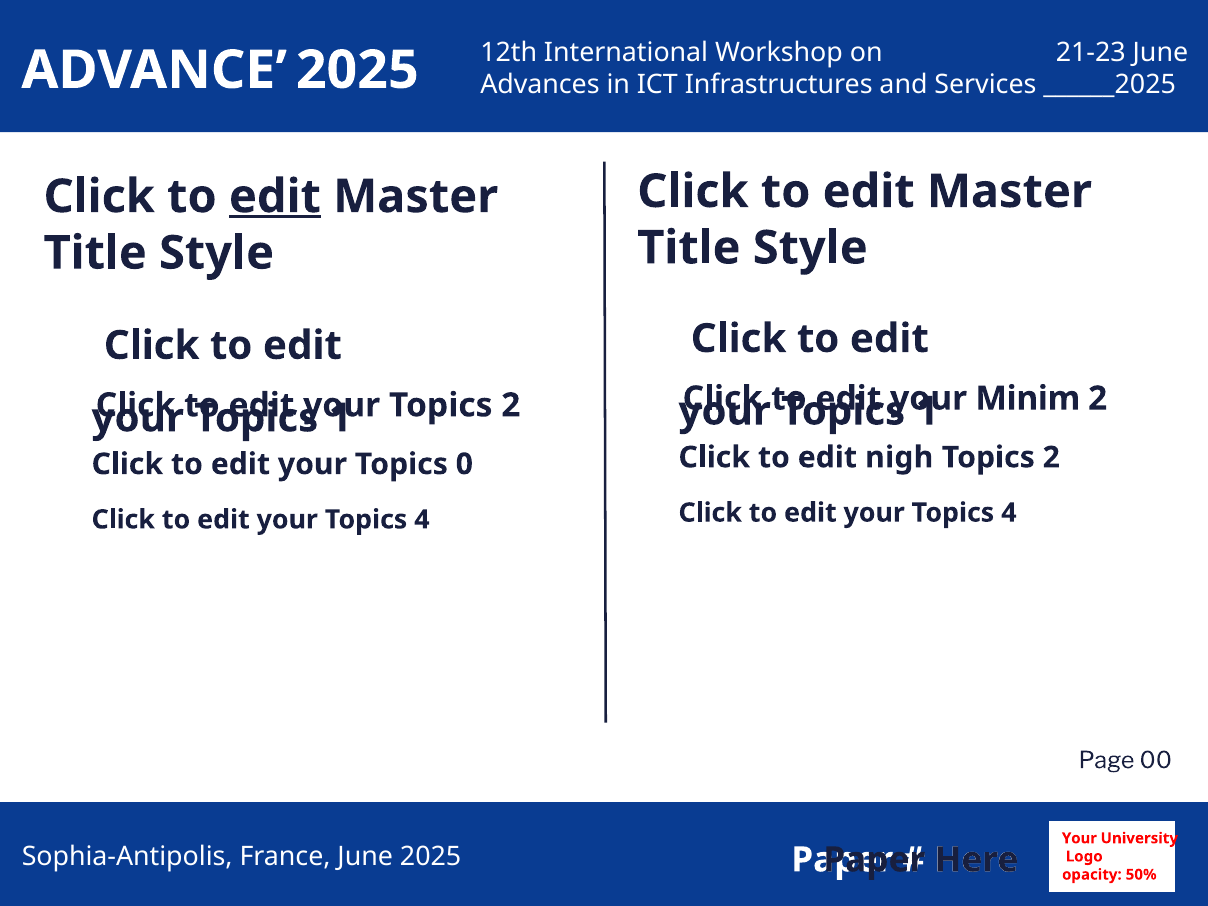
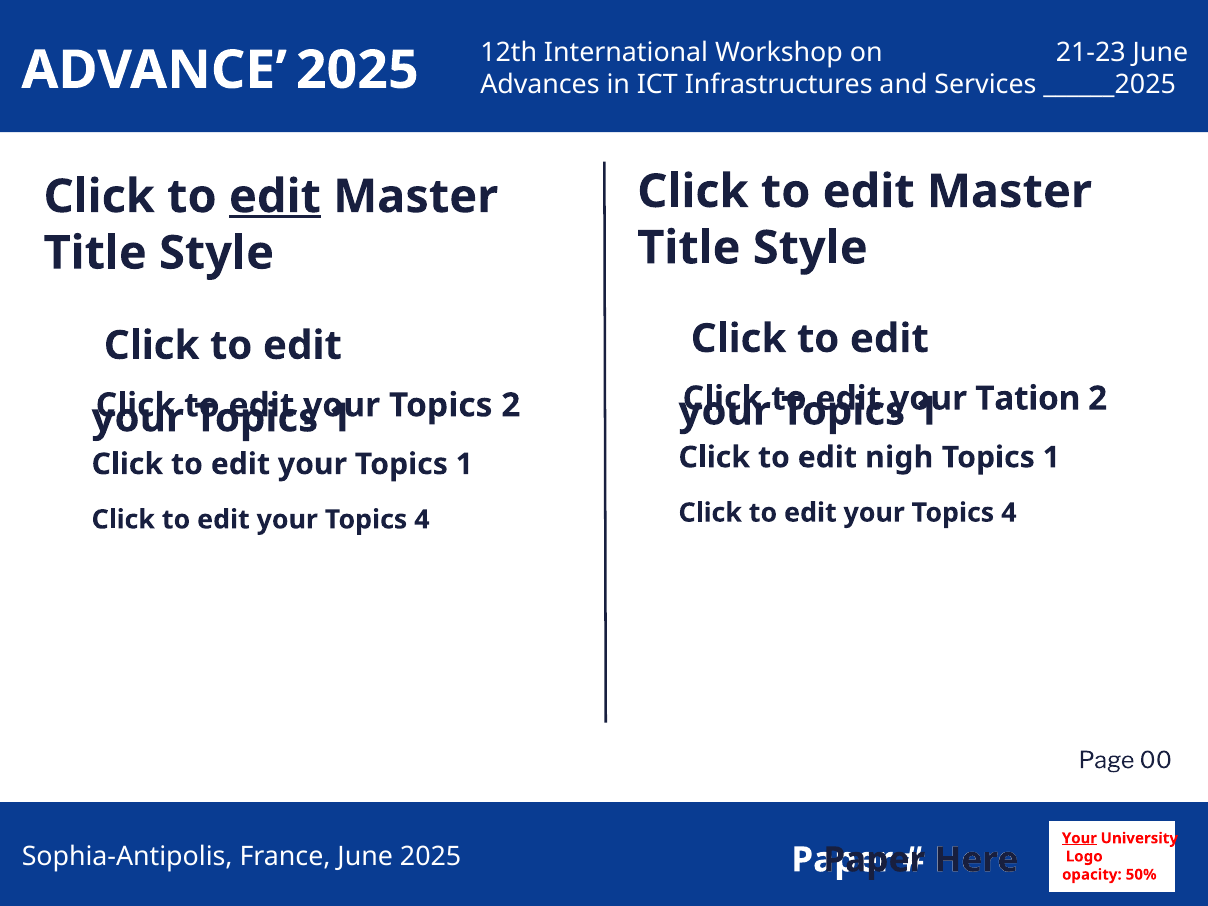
Minim: Minim -> Tation
2 at (1051, 457): 2 -> 1
0 at (464, 464): 0 -> 1
Your at (1079, 838) underline: none -> present
